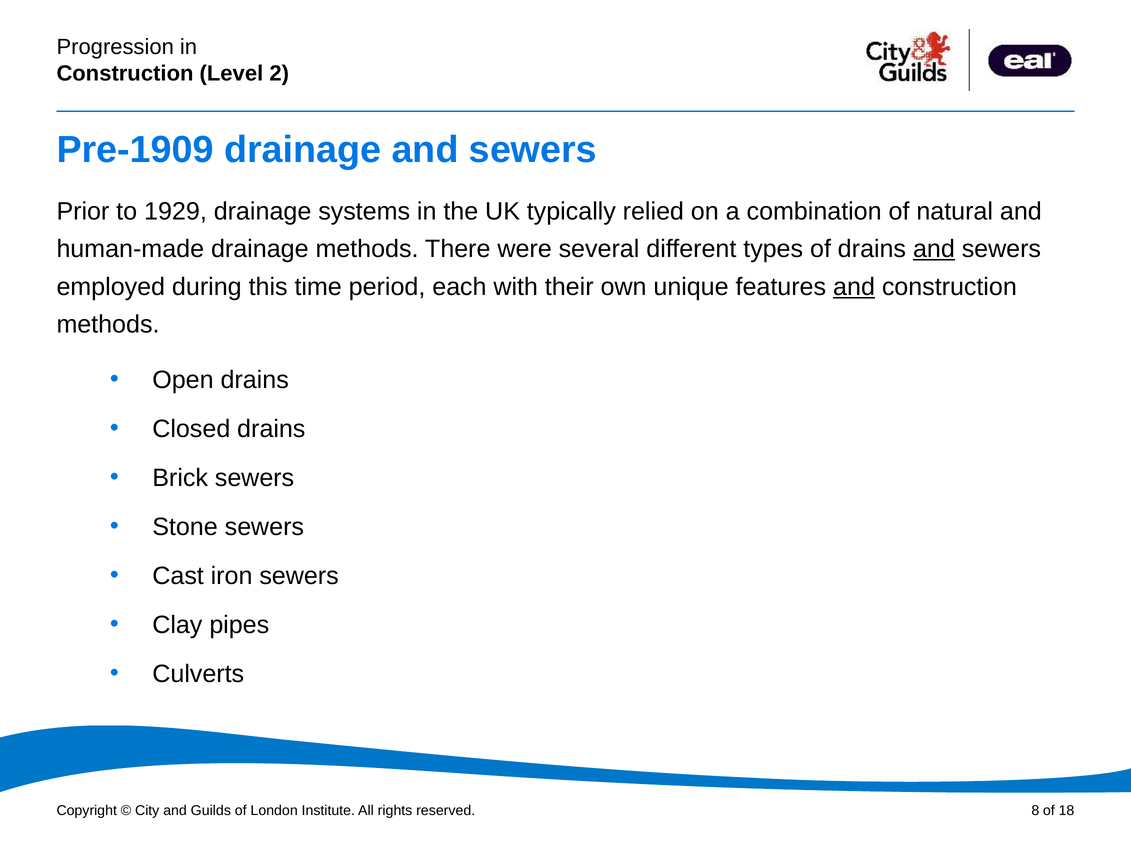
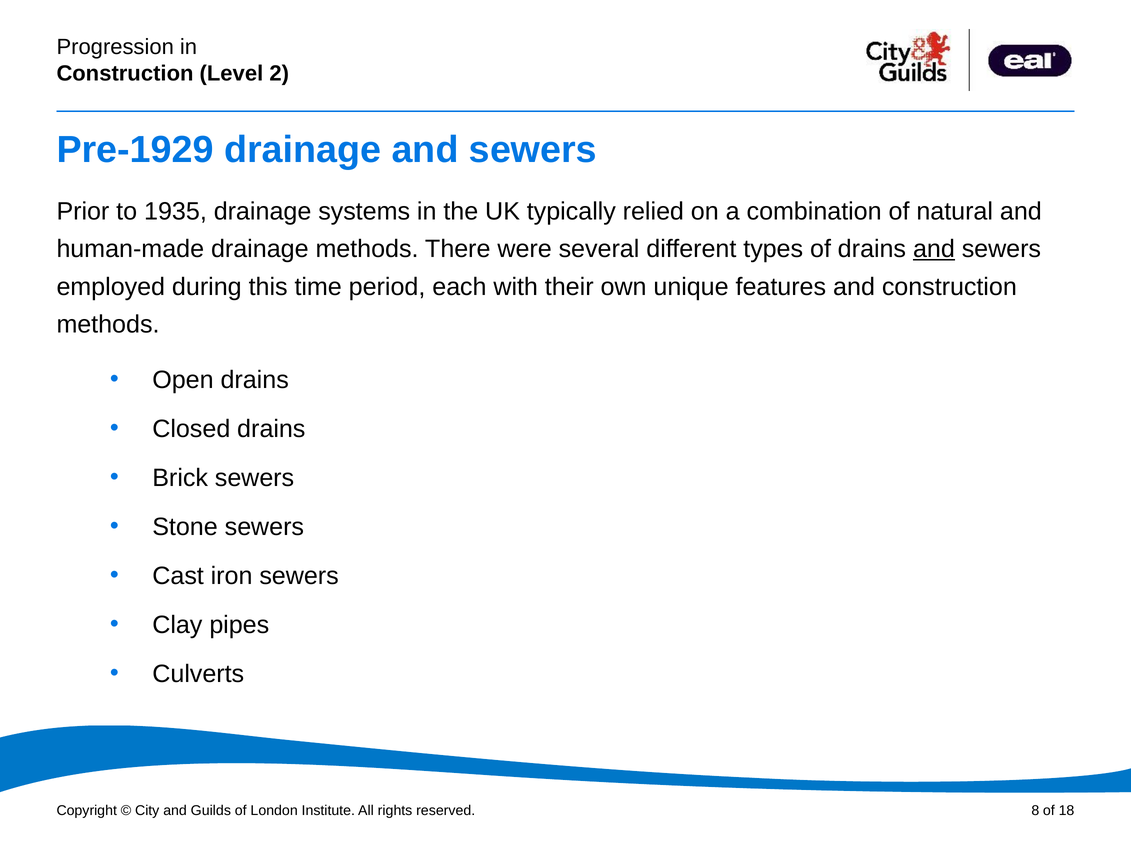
Pre-1909: Pre-1909 -> Pre-1929
1929: 1929 -> 1935
and at (854, 287) underline: present -> none
